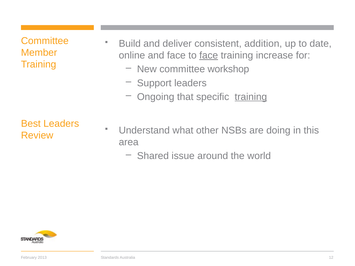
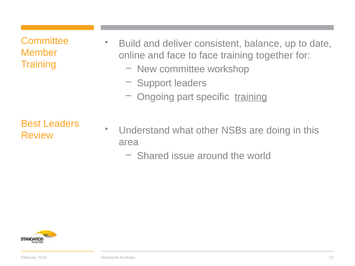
addition: addition -> balance
face at (209, 55) underline: present -> none
increase: increase -> together
that: that -> part
